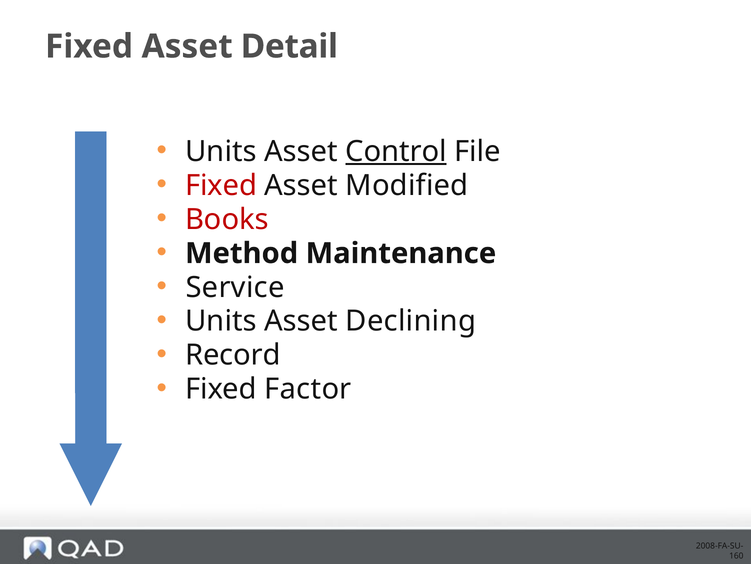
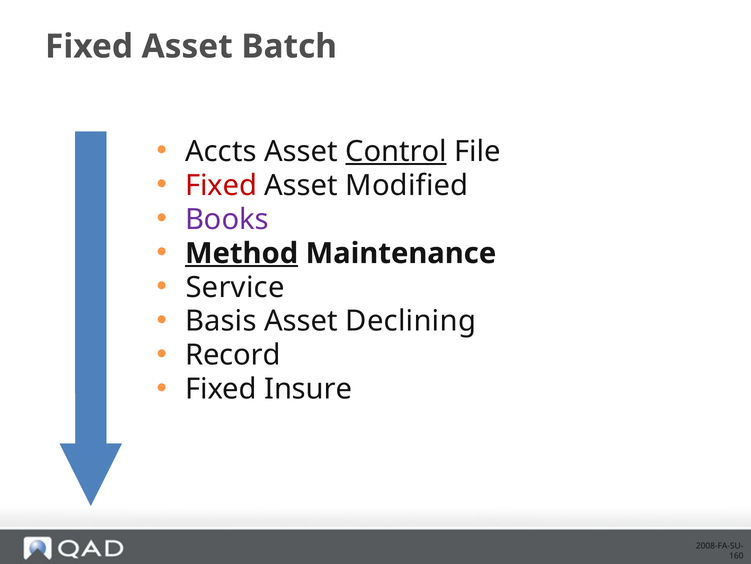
Detail: Detail -> Batch
Units at (221, 151): Units -> Accts
Books colour: red -> purple
Method underline: none -> present
Units at (221, 321): Units -> Basis
Factor: Factor -> Insure
